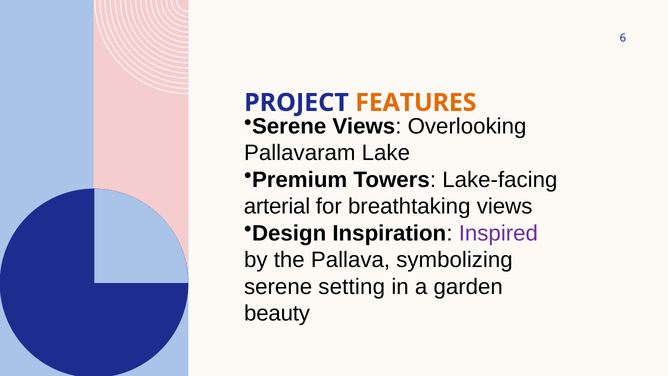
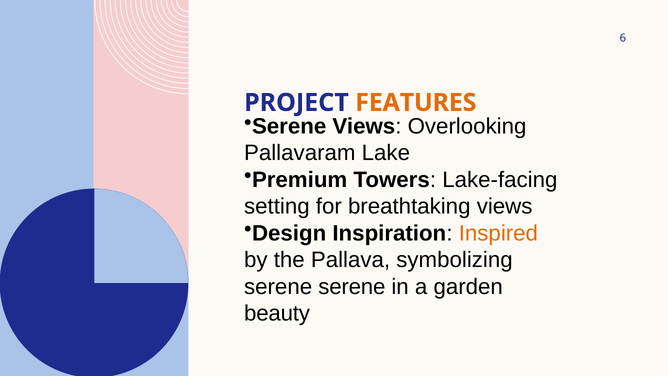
arterial: arterial -> setting
Inspired colour: purple -> orange
serene setting: setting -> serene
